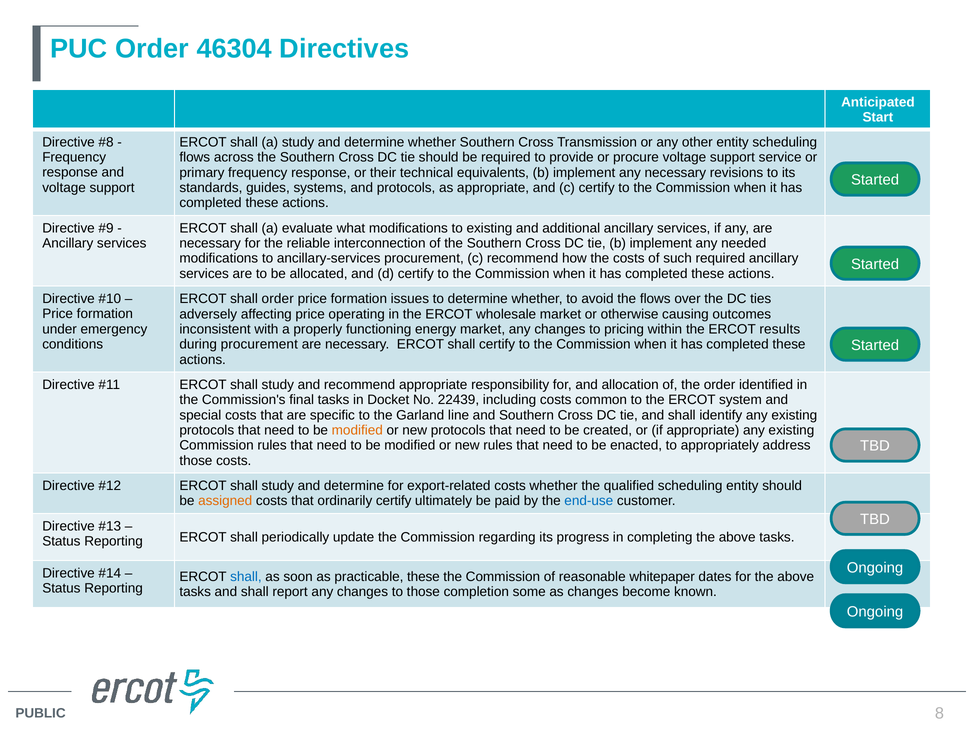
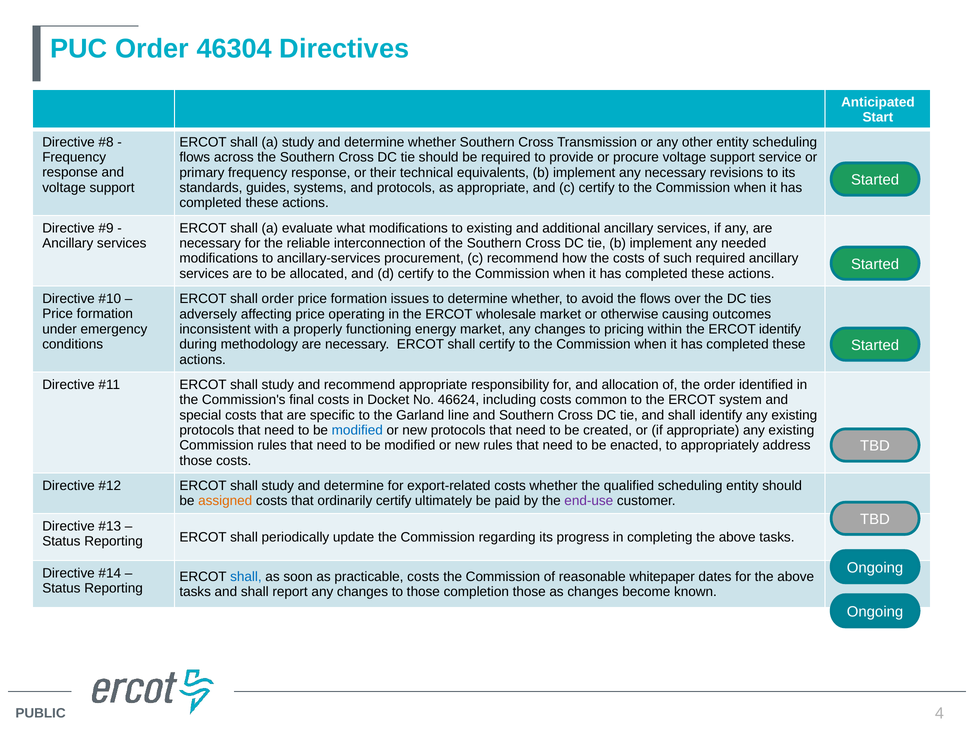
ERCOT results: results -> identify
during procurement: procurement -> methodology
final tasks: tasks -> costs
22439: 22439 -> 46624
modified at (357, 430) colour: orange -> blue
end-use colour: blue -> purple
practicable these: these -> costs
completion some: some -> those
8: 8 -> 4
